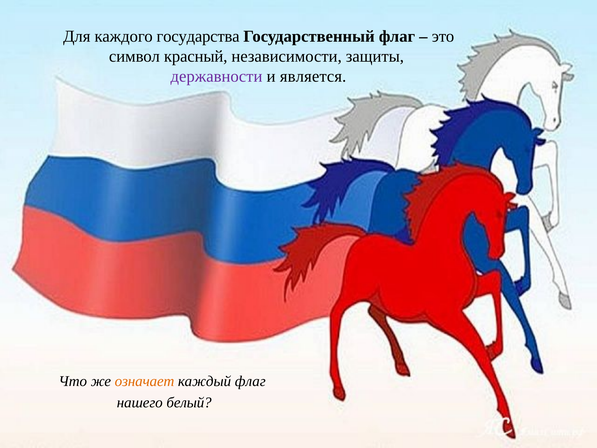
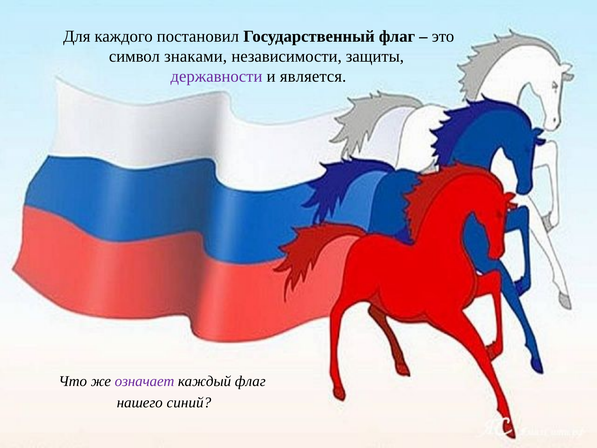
государства: государства -> постановил
красный: красный -> знаками
означает colour: orange -> purple
белый: белый -> синий
